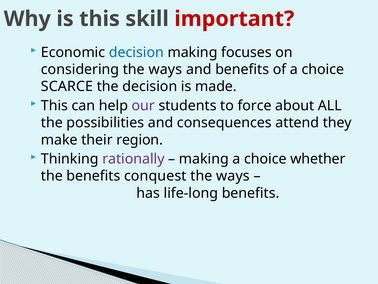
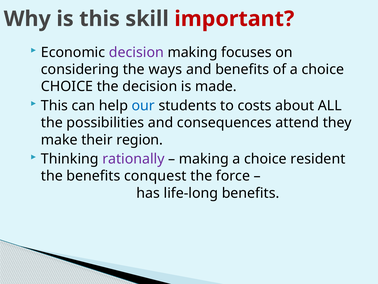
decision at (136, 52) colour: blue -> purple
SCARCE at (67, 86): SCARCE -> CHOICE
our colour: purple -> blue
force: force -> costs
whether: whether -> resident
ways at (233, 176): ways -> force
